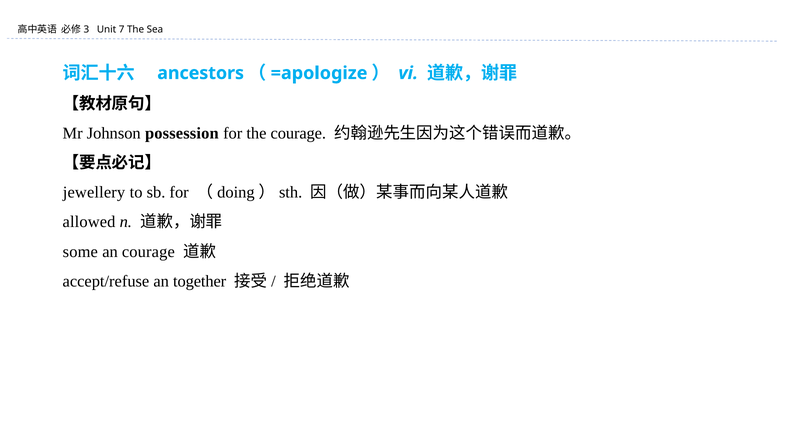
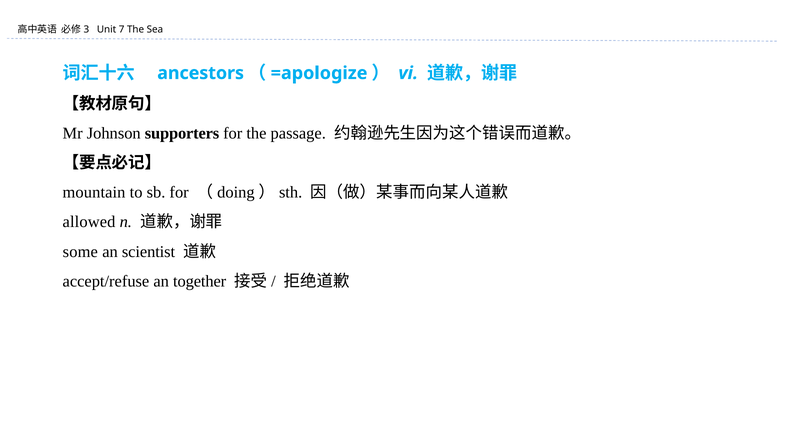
possession: possession -> supporters
the courage: courage -> passage
jewellery: jewellery -> mountain
an courage: courage -> scientist
